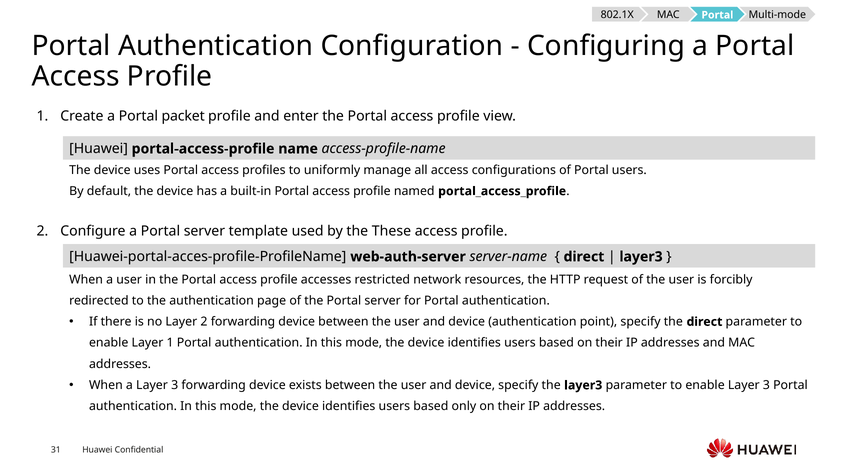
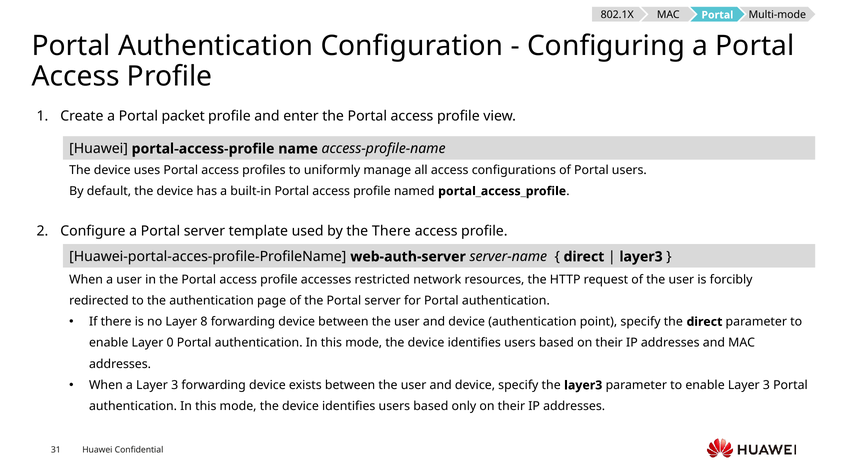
the These: These -> There
Layer 2: 2 -> 8
Layer 1: 1 -> 0
